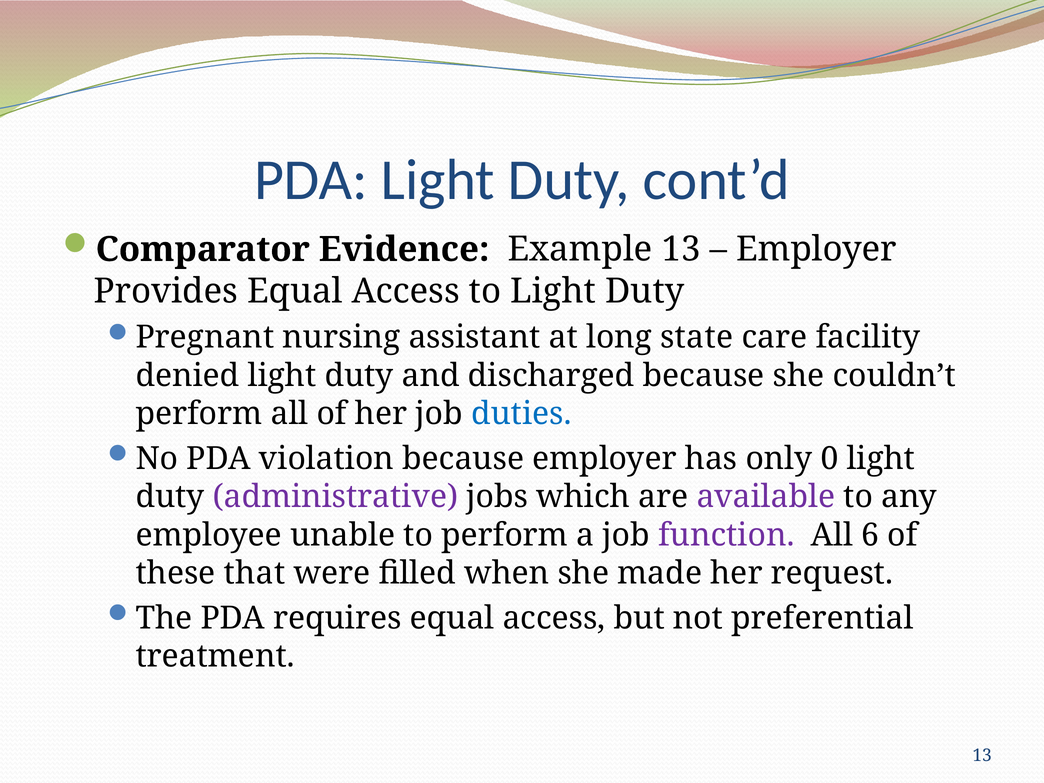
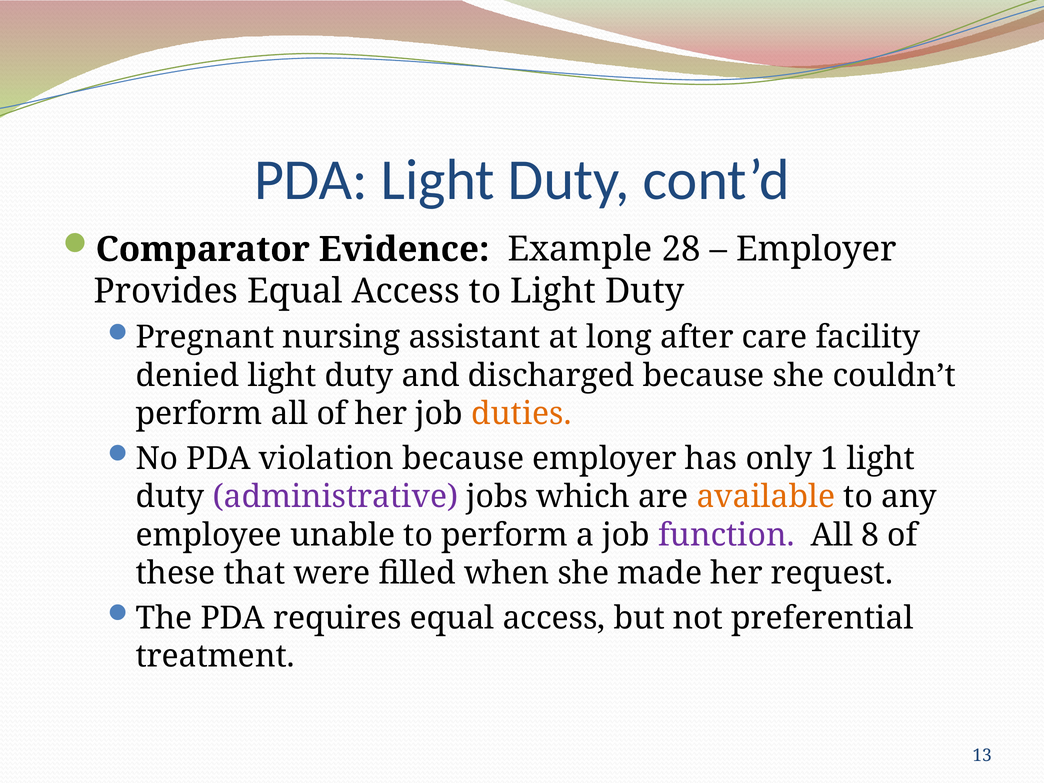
Example 13: 13 -> 28
state: state -> after
duties colour: blue -> orange
0: 0 -> 1
available colour: purple -> orange
6: 6 -> 8
